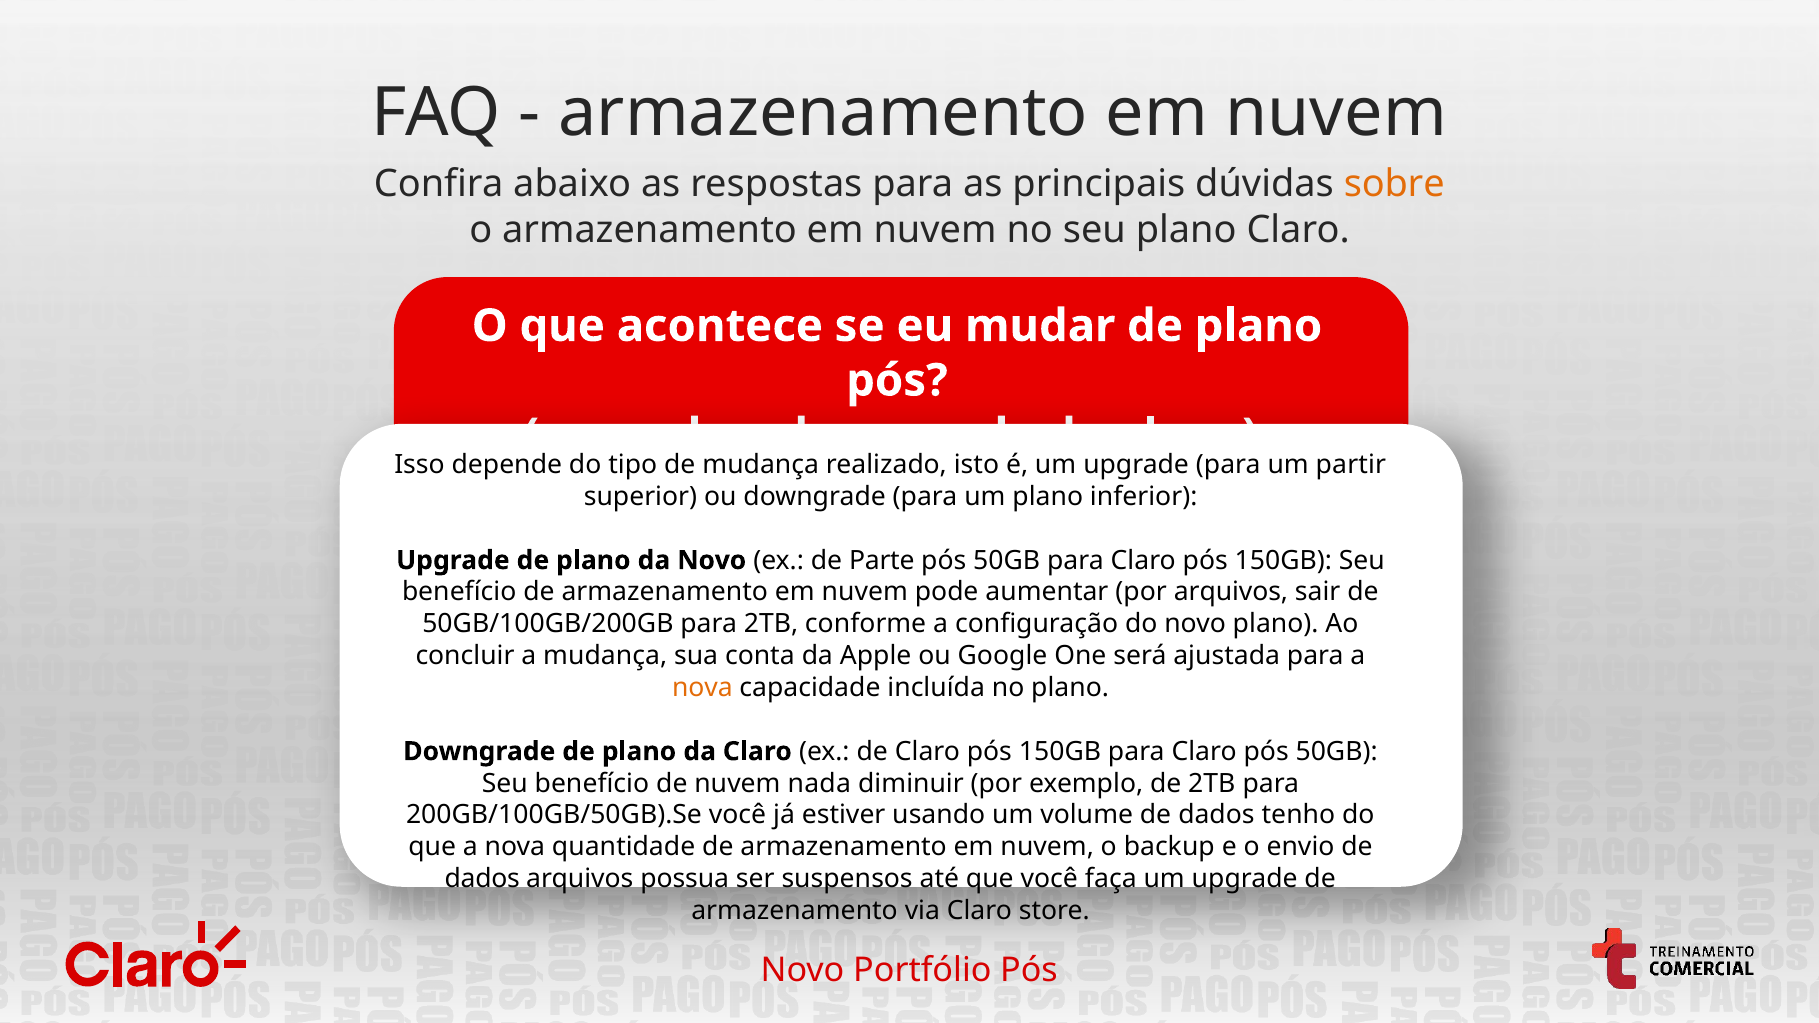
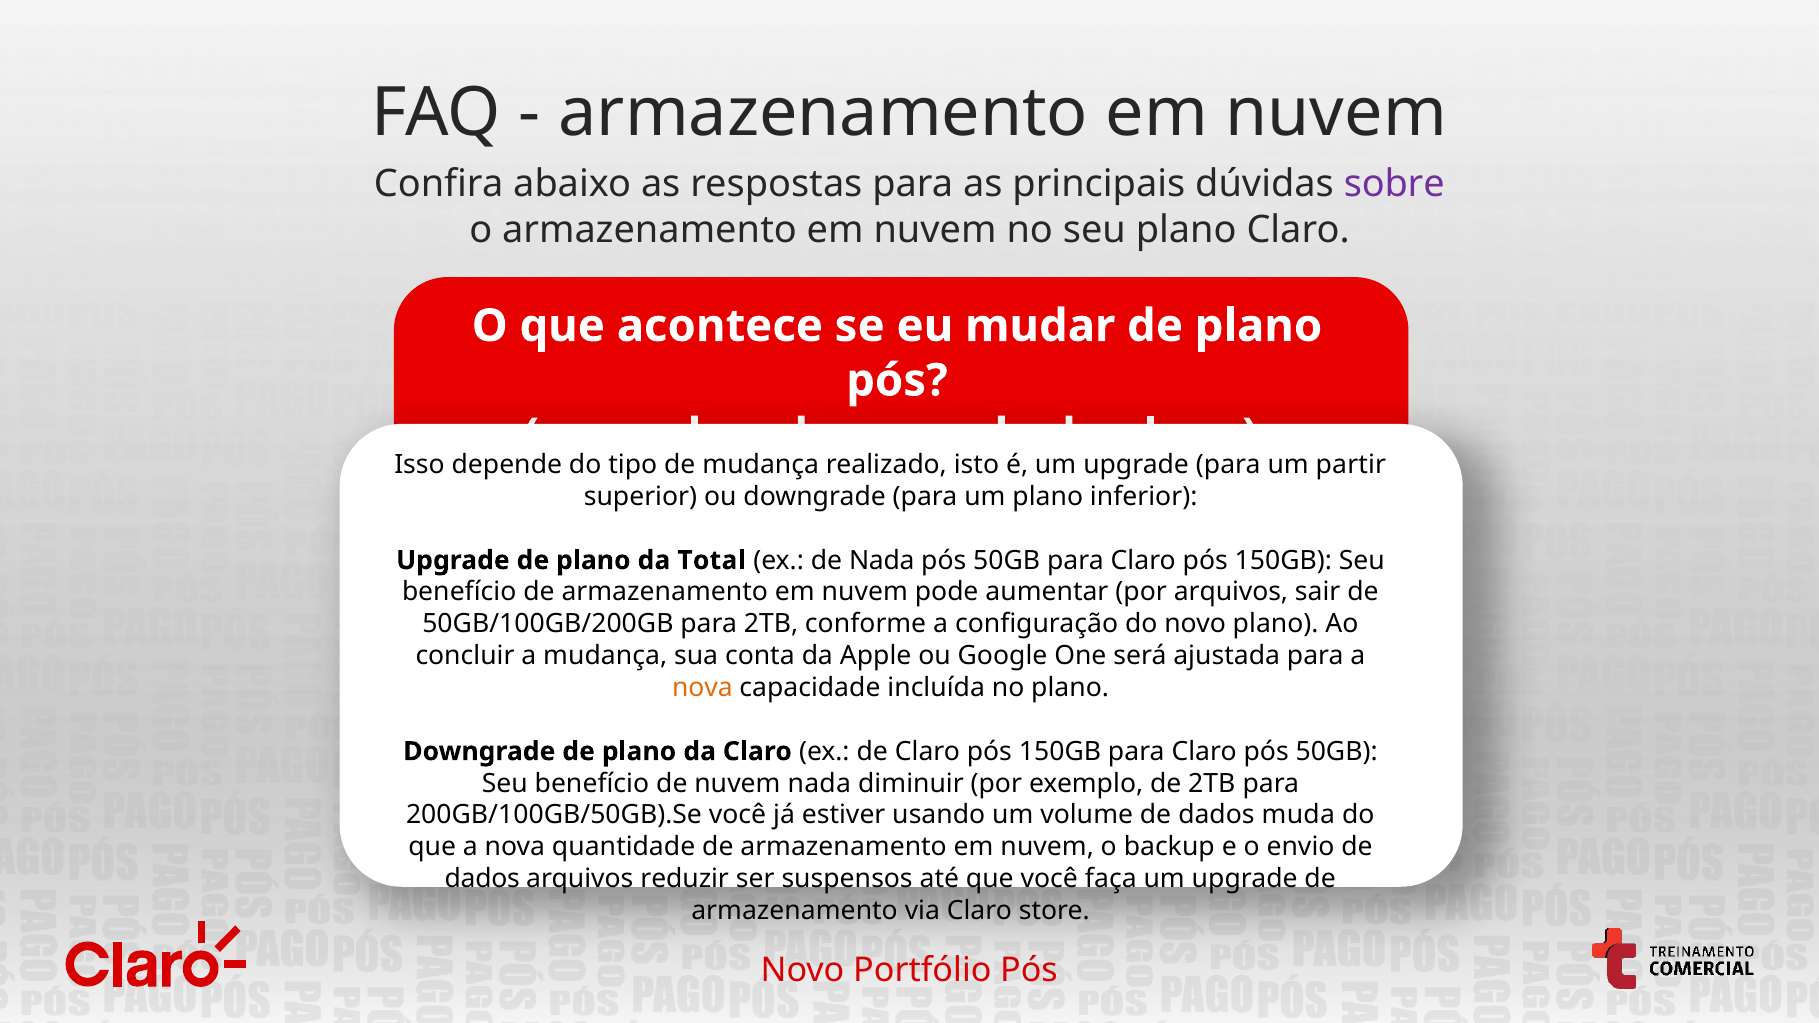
sobre colour: orange -> purple
da Novo: Novo -> Total
de Parte: Parte -> Nada
tenho: tenho -> muda
possua: possua -> reduzir
